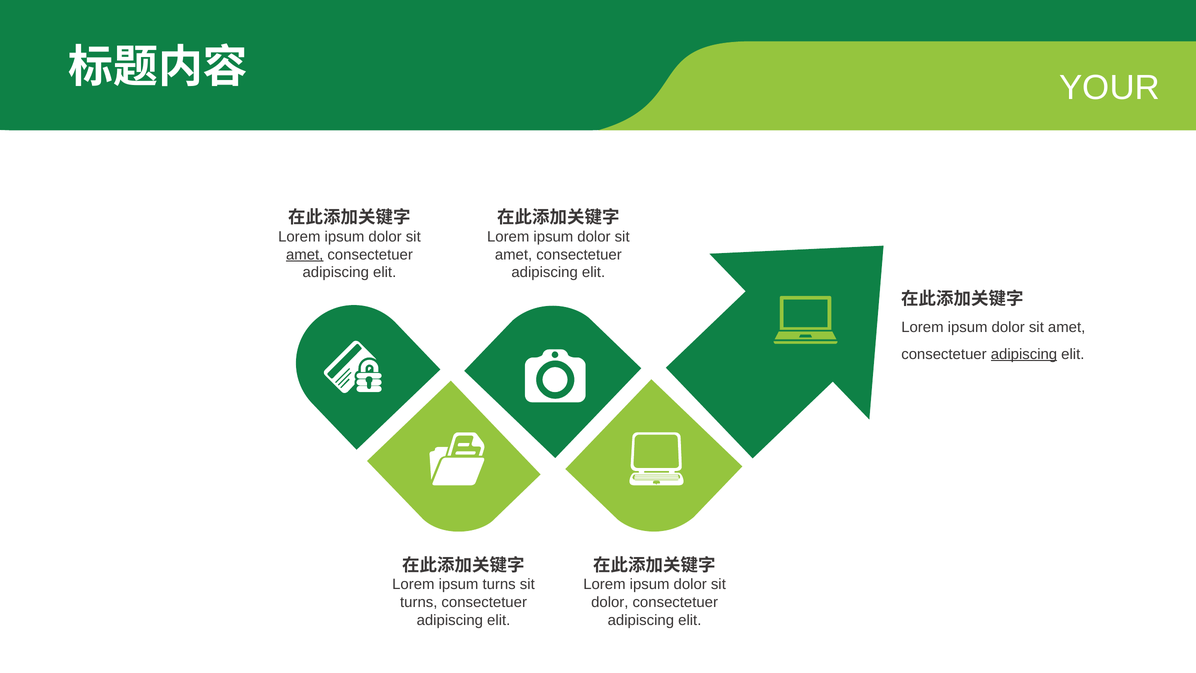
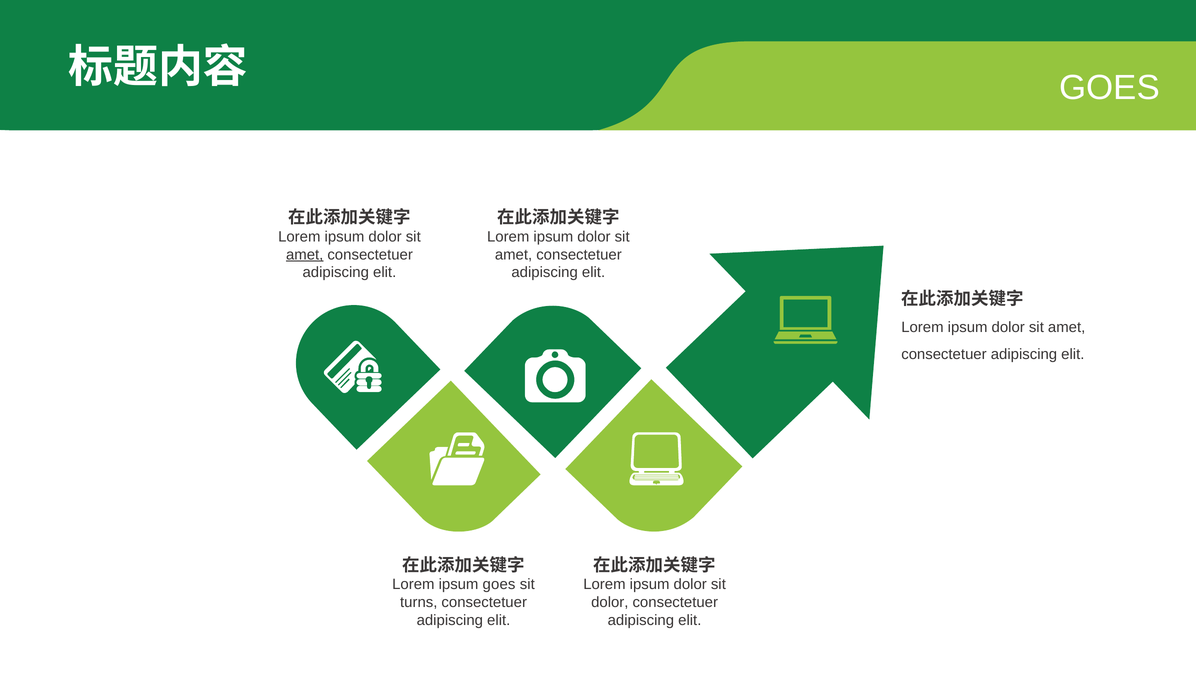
YOUR at (1110, 88): YOUR -> GOES
adipiscing at (1024, 354) underline: present -> none
ipsum turns: turns -> goes
